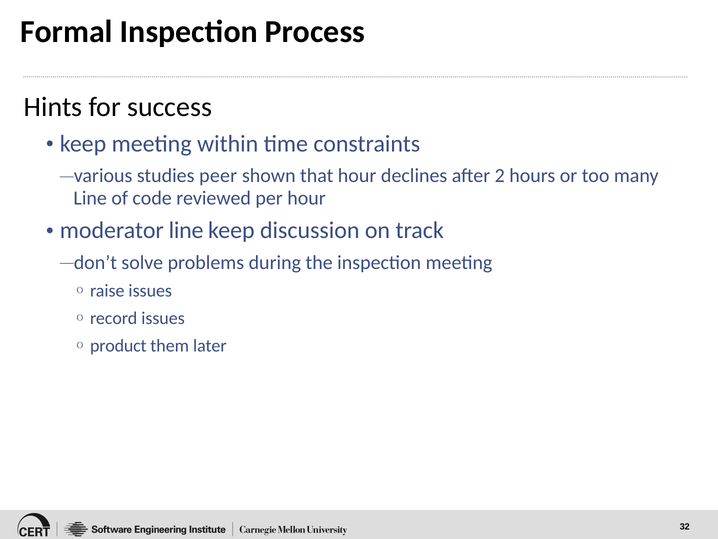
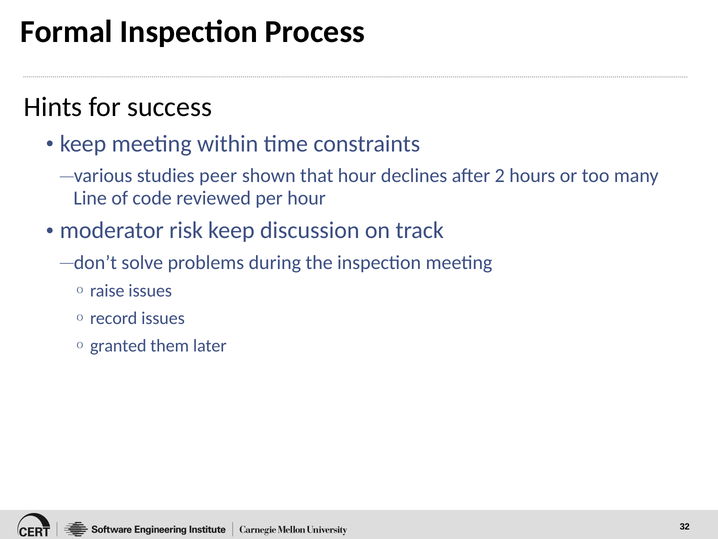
moderator line: line -> risk
product: product -> granted
